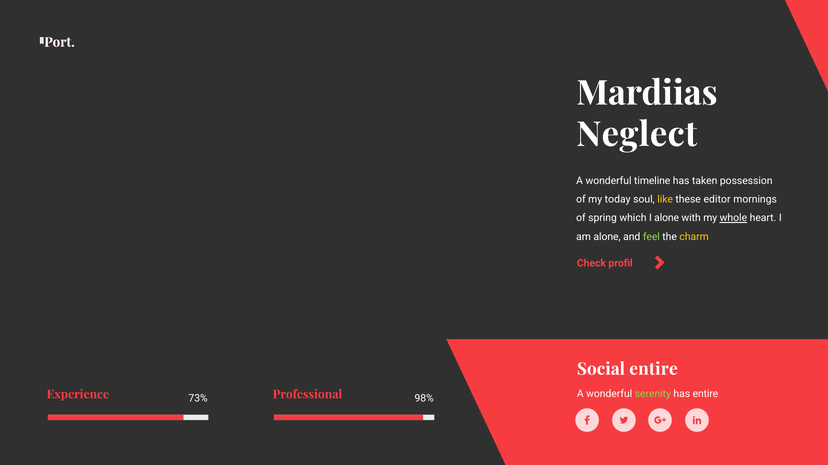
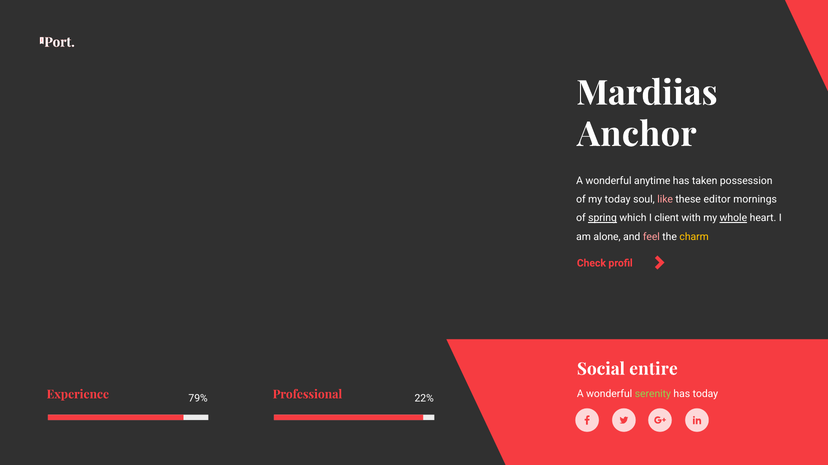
Neglect: Neglect -> Anchor
timeline: timeline -> anytime
like colour: yellow -> pink
spring underline: none -> present
I alone: alone -> client
feel colour: light green -> pink
73%: 73% -> 79%
98%: 98% -> 22%
has entire: entire -> today
